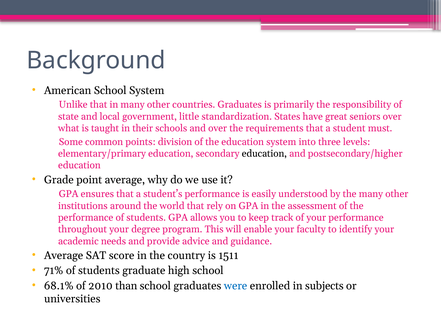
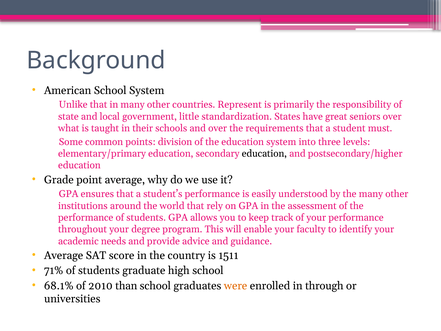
countries Graduates: Graduates -> Represent
were colour: blue -> orange
subjects: subjects -> through
